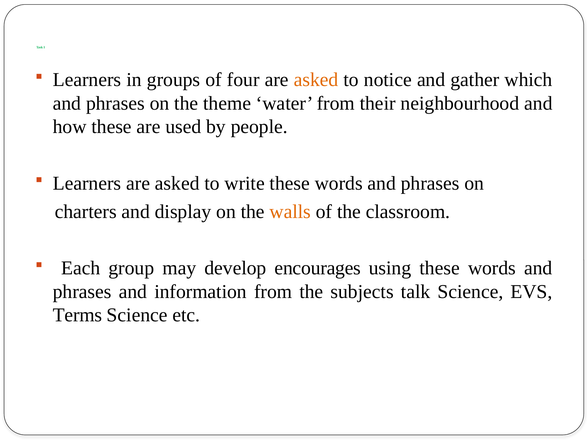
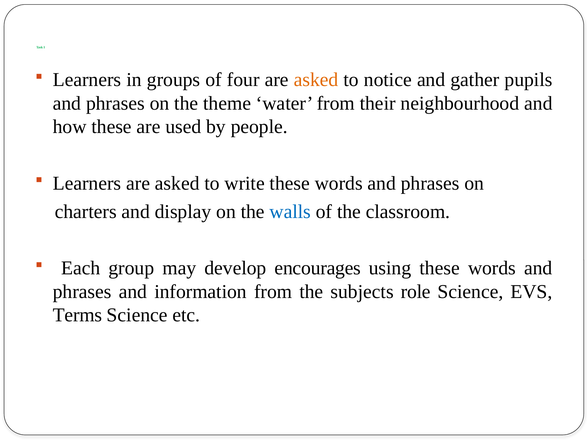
which: which -> pupils
walls colour: orange -> blue
talk: talk -> role
